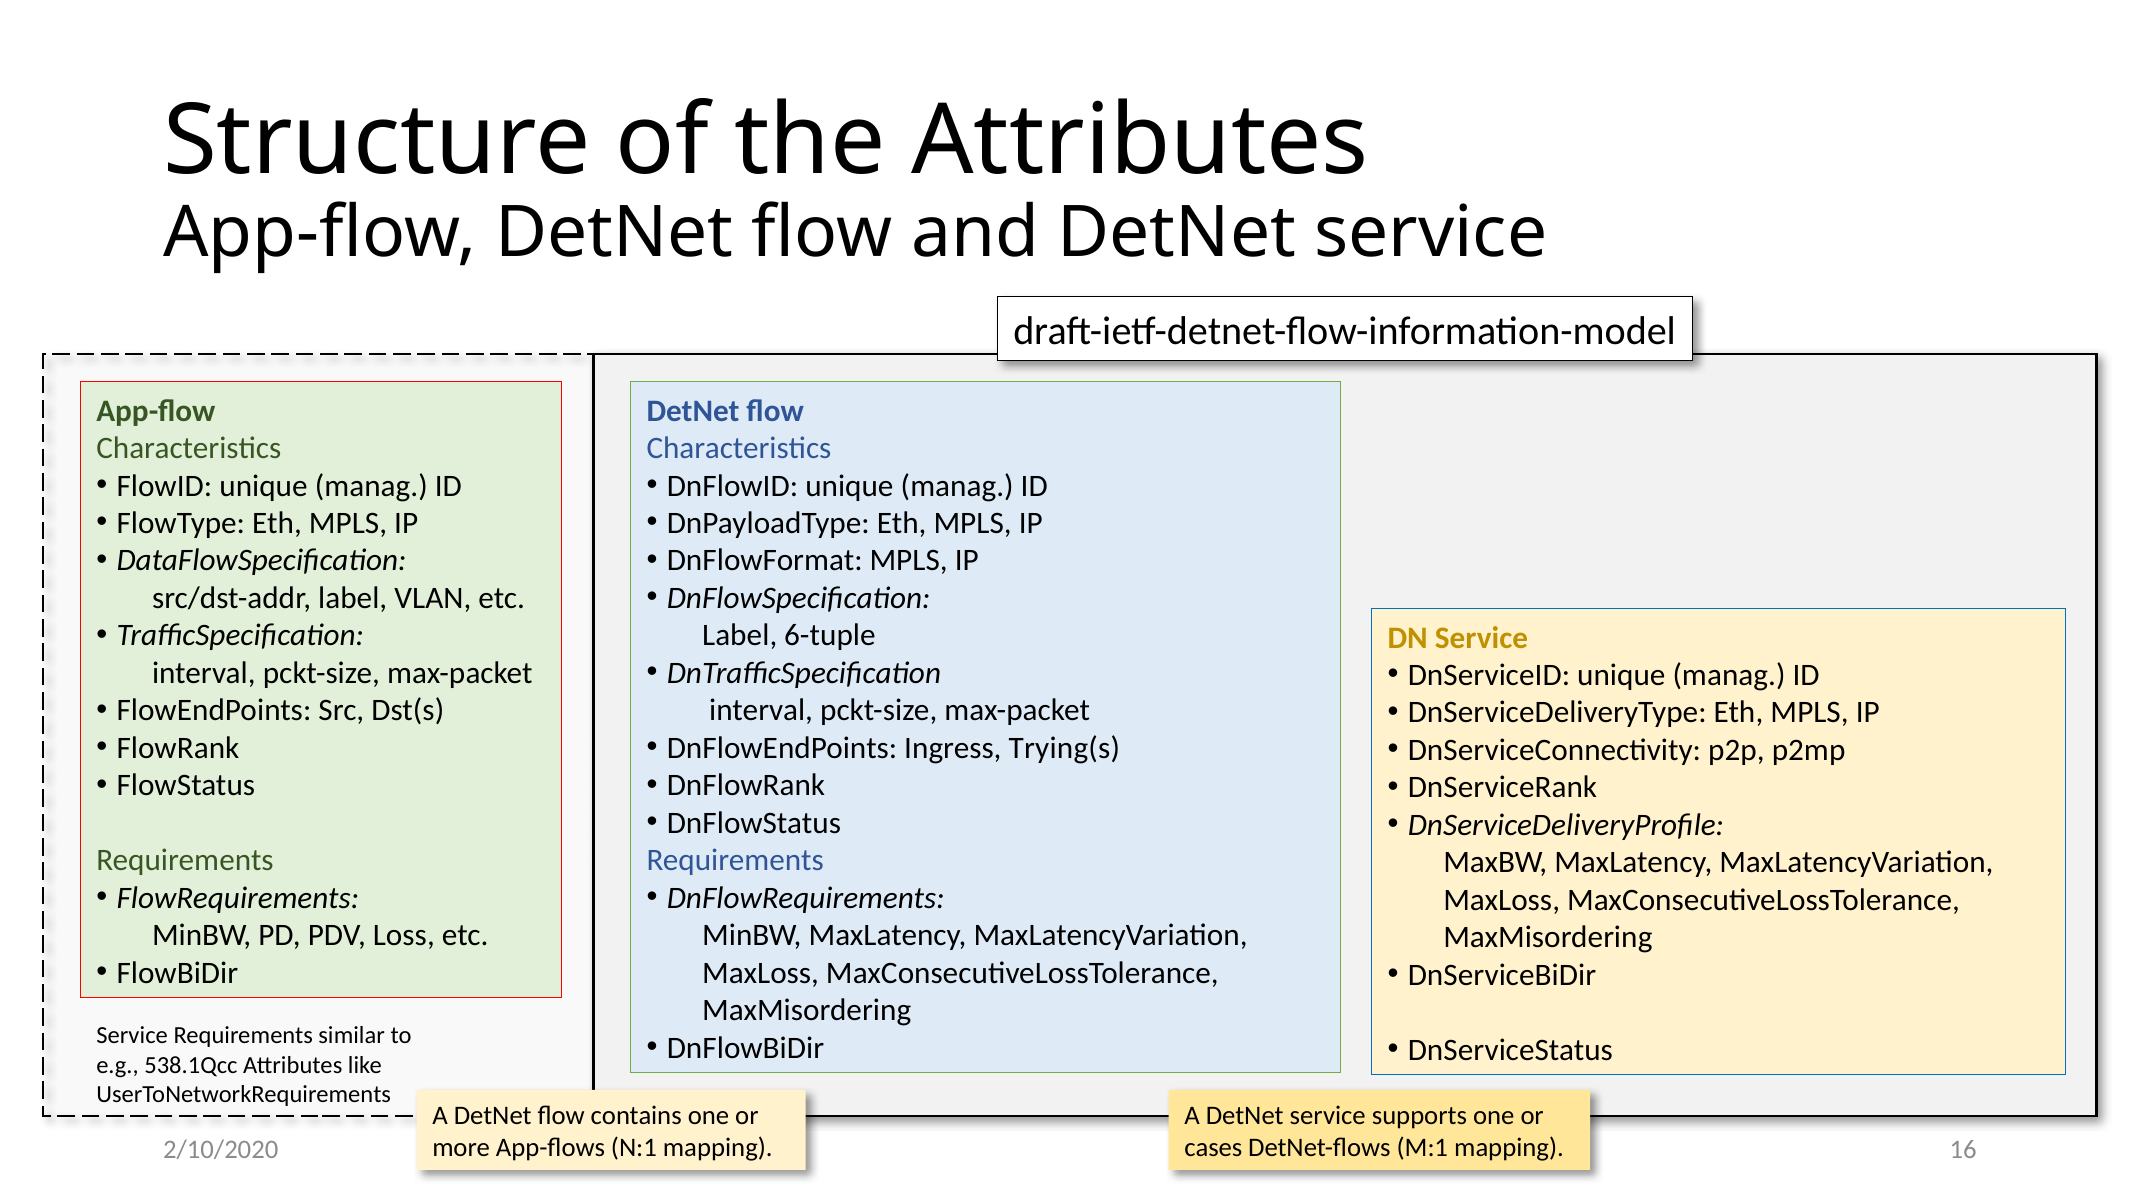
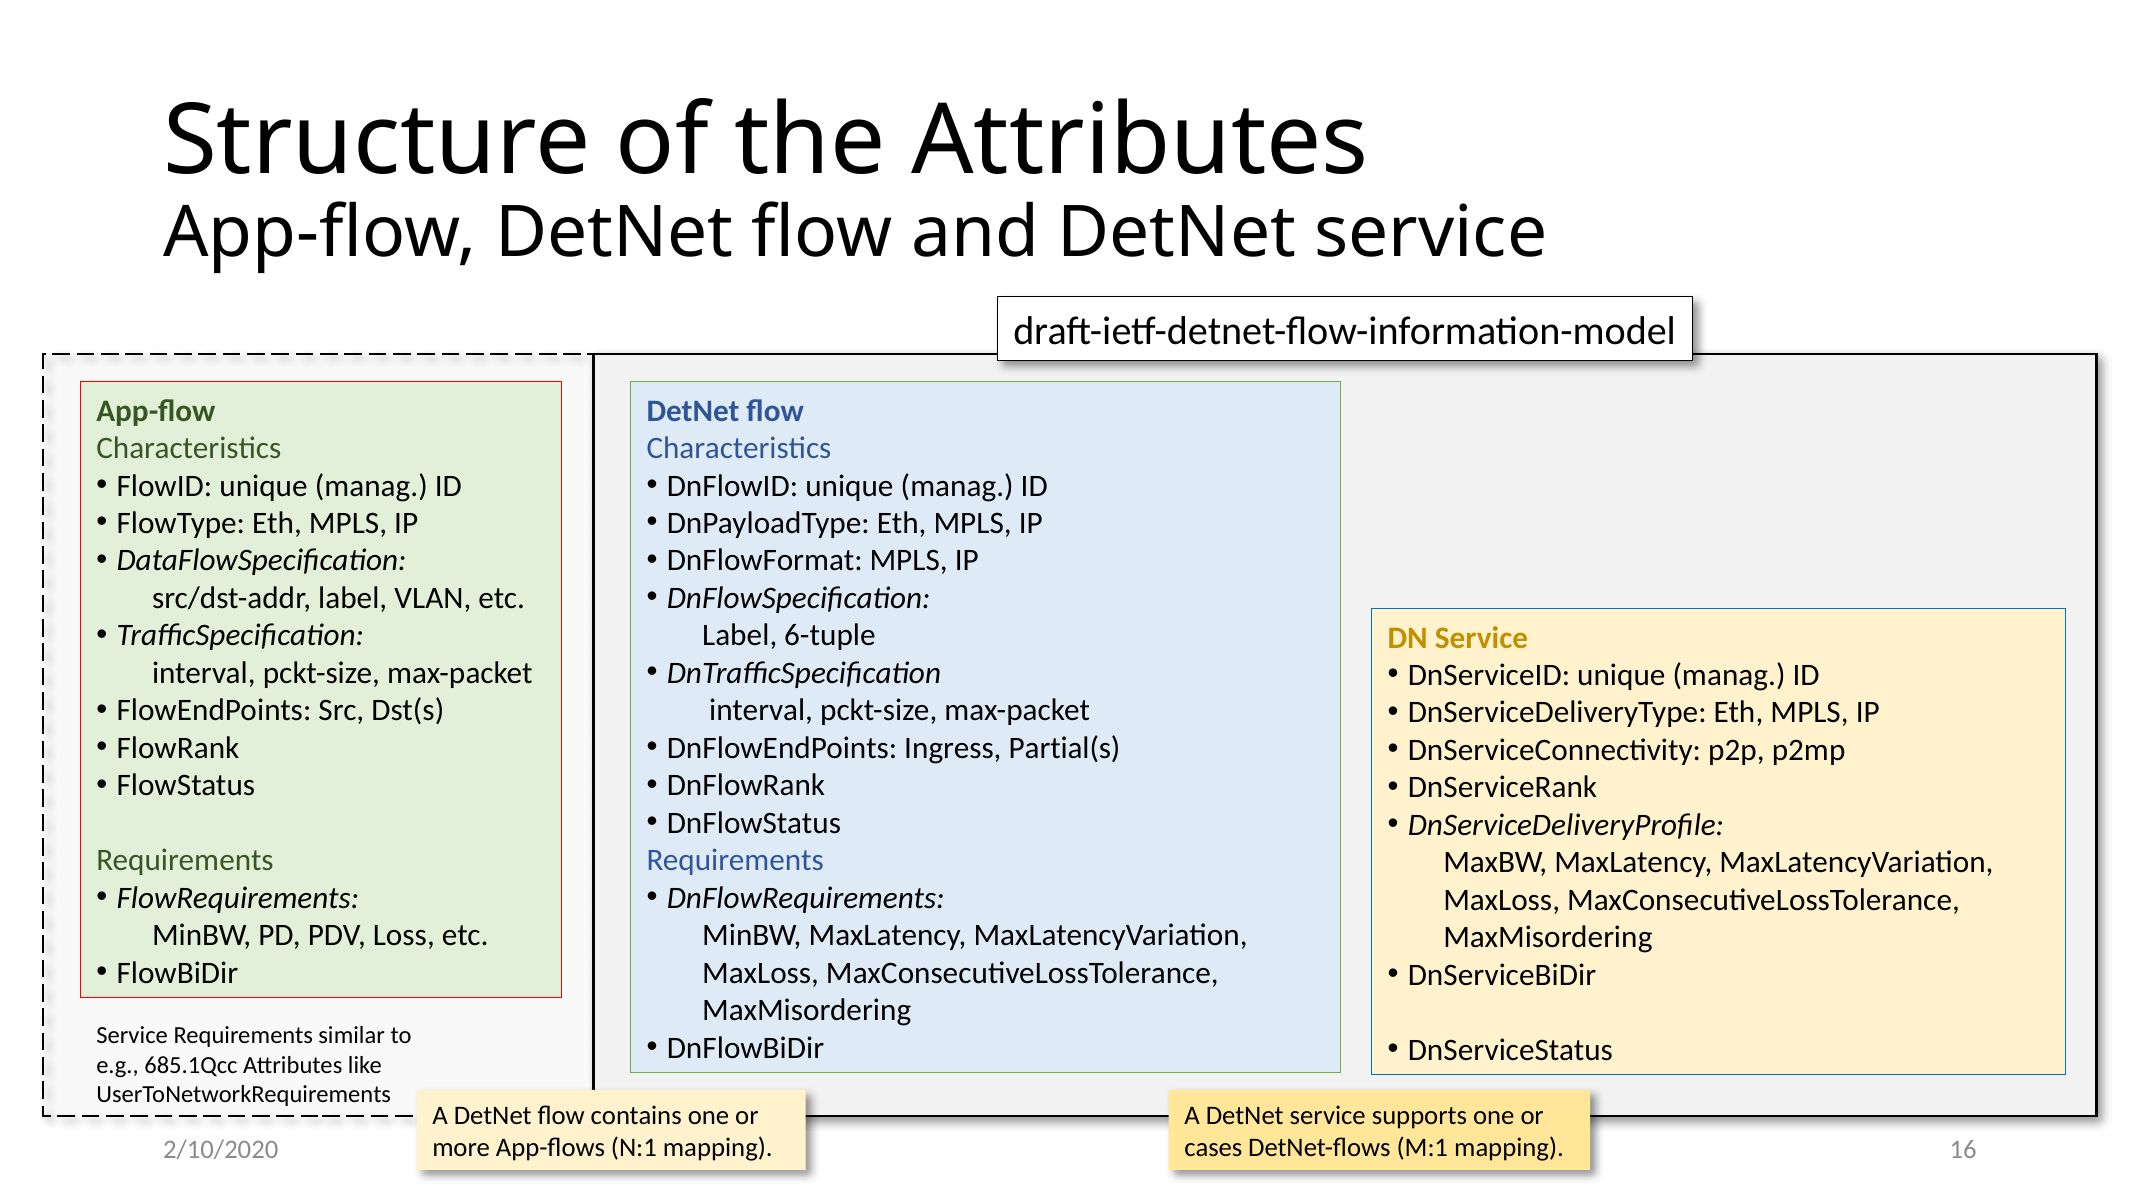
Trying(s: Trying(s -> Partial(s
538.1Qcc: 538.1Qcc -> 685.1Qcc
